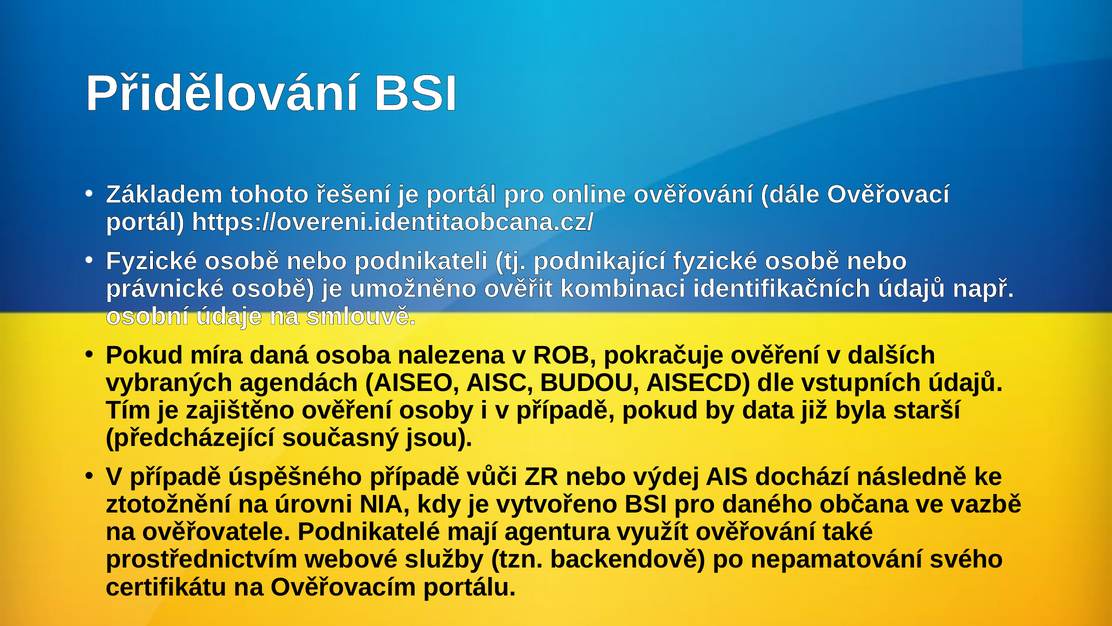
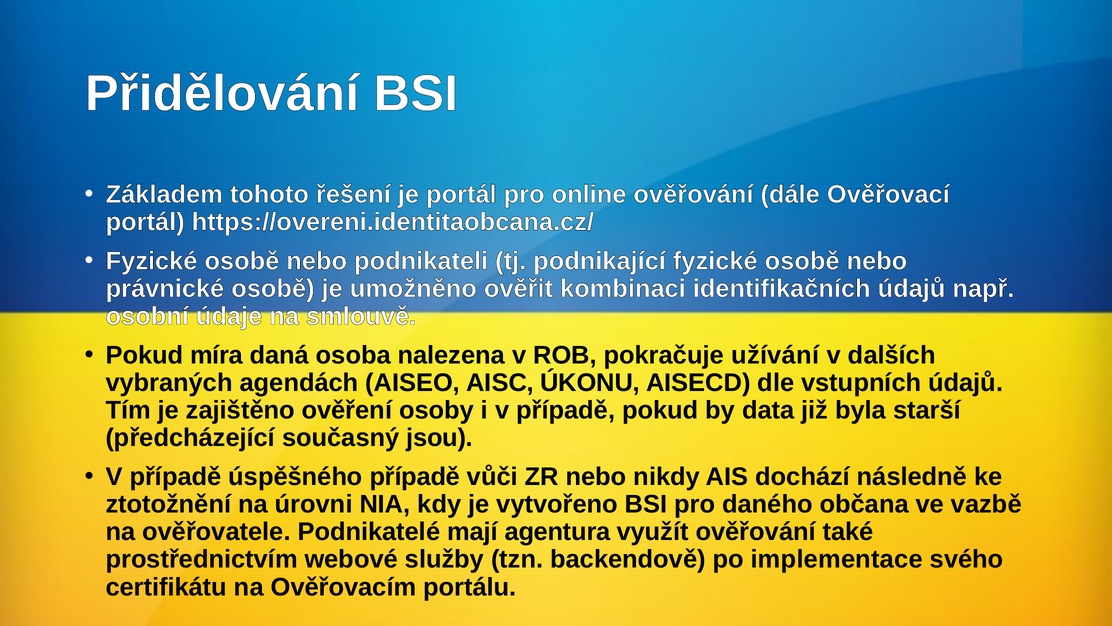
pokračuje ověření: ověření -> užívání
BUDOU: BUDOU -> ÚKONU
výdej: výdej -> nikdy
nepamatování: nepamatování -> implementace
